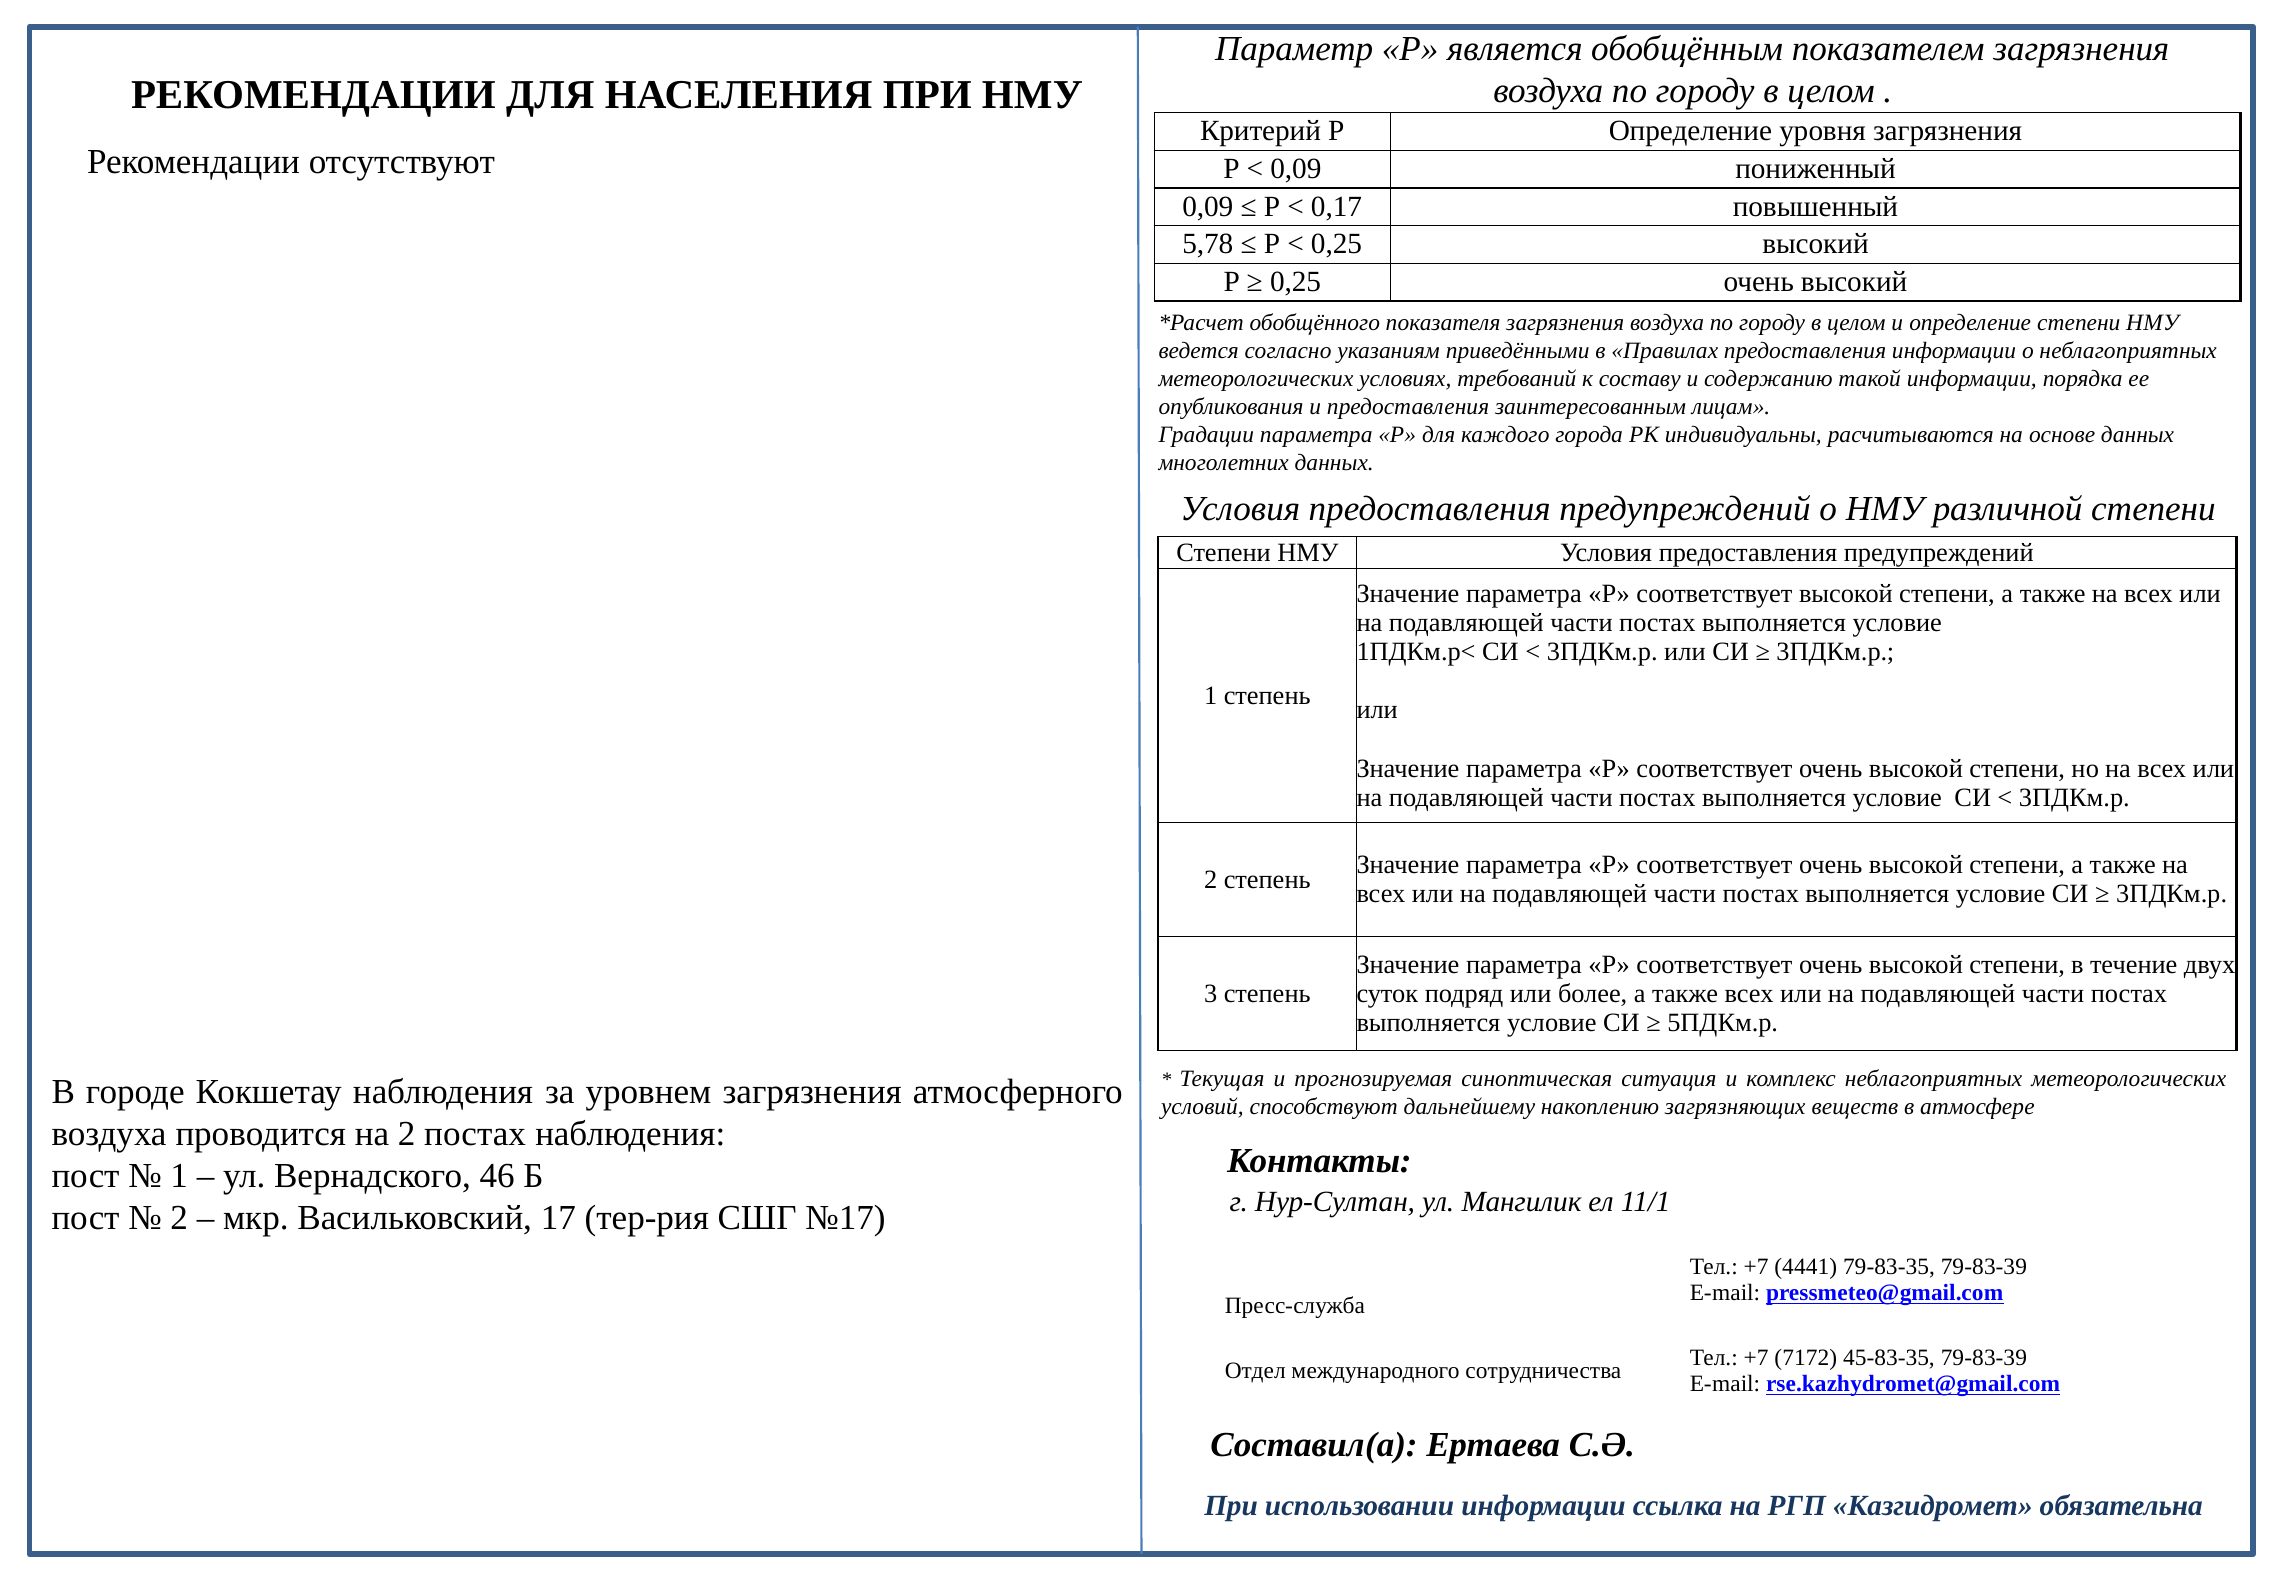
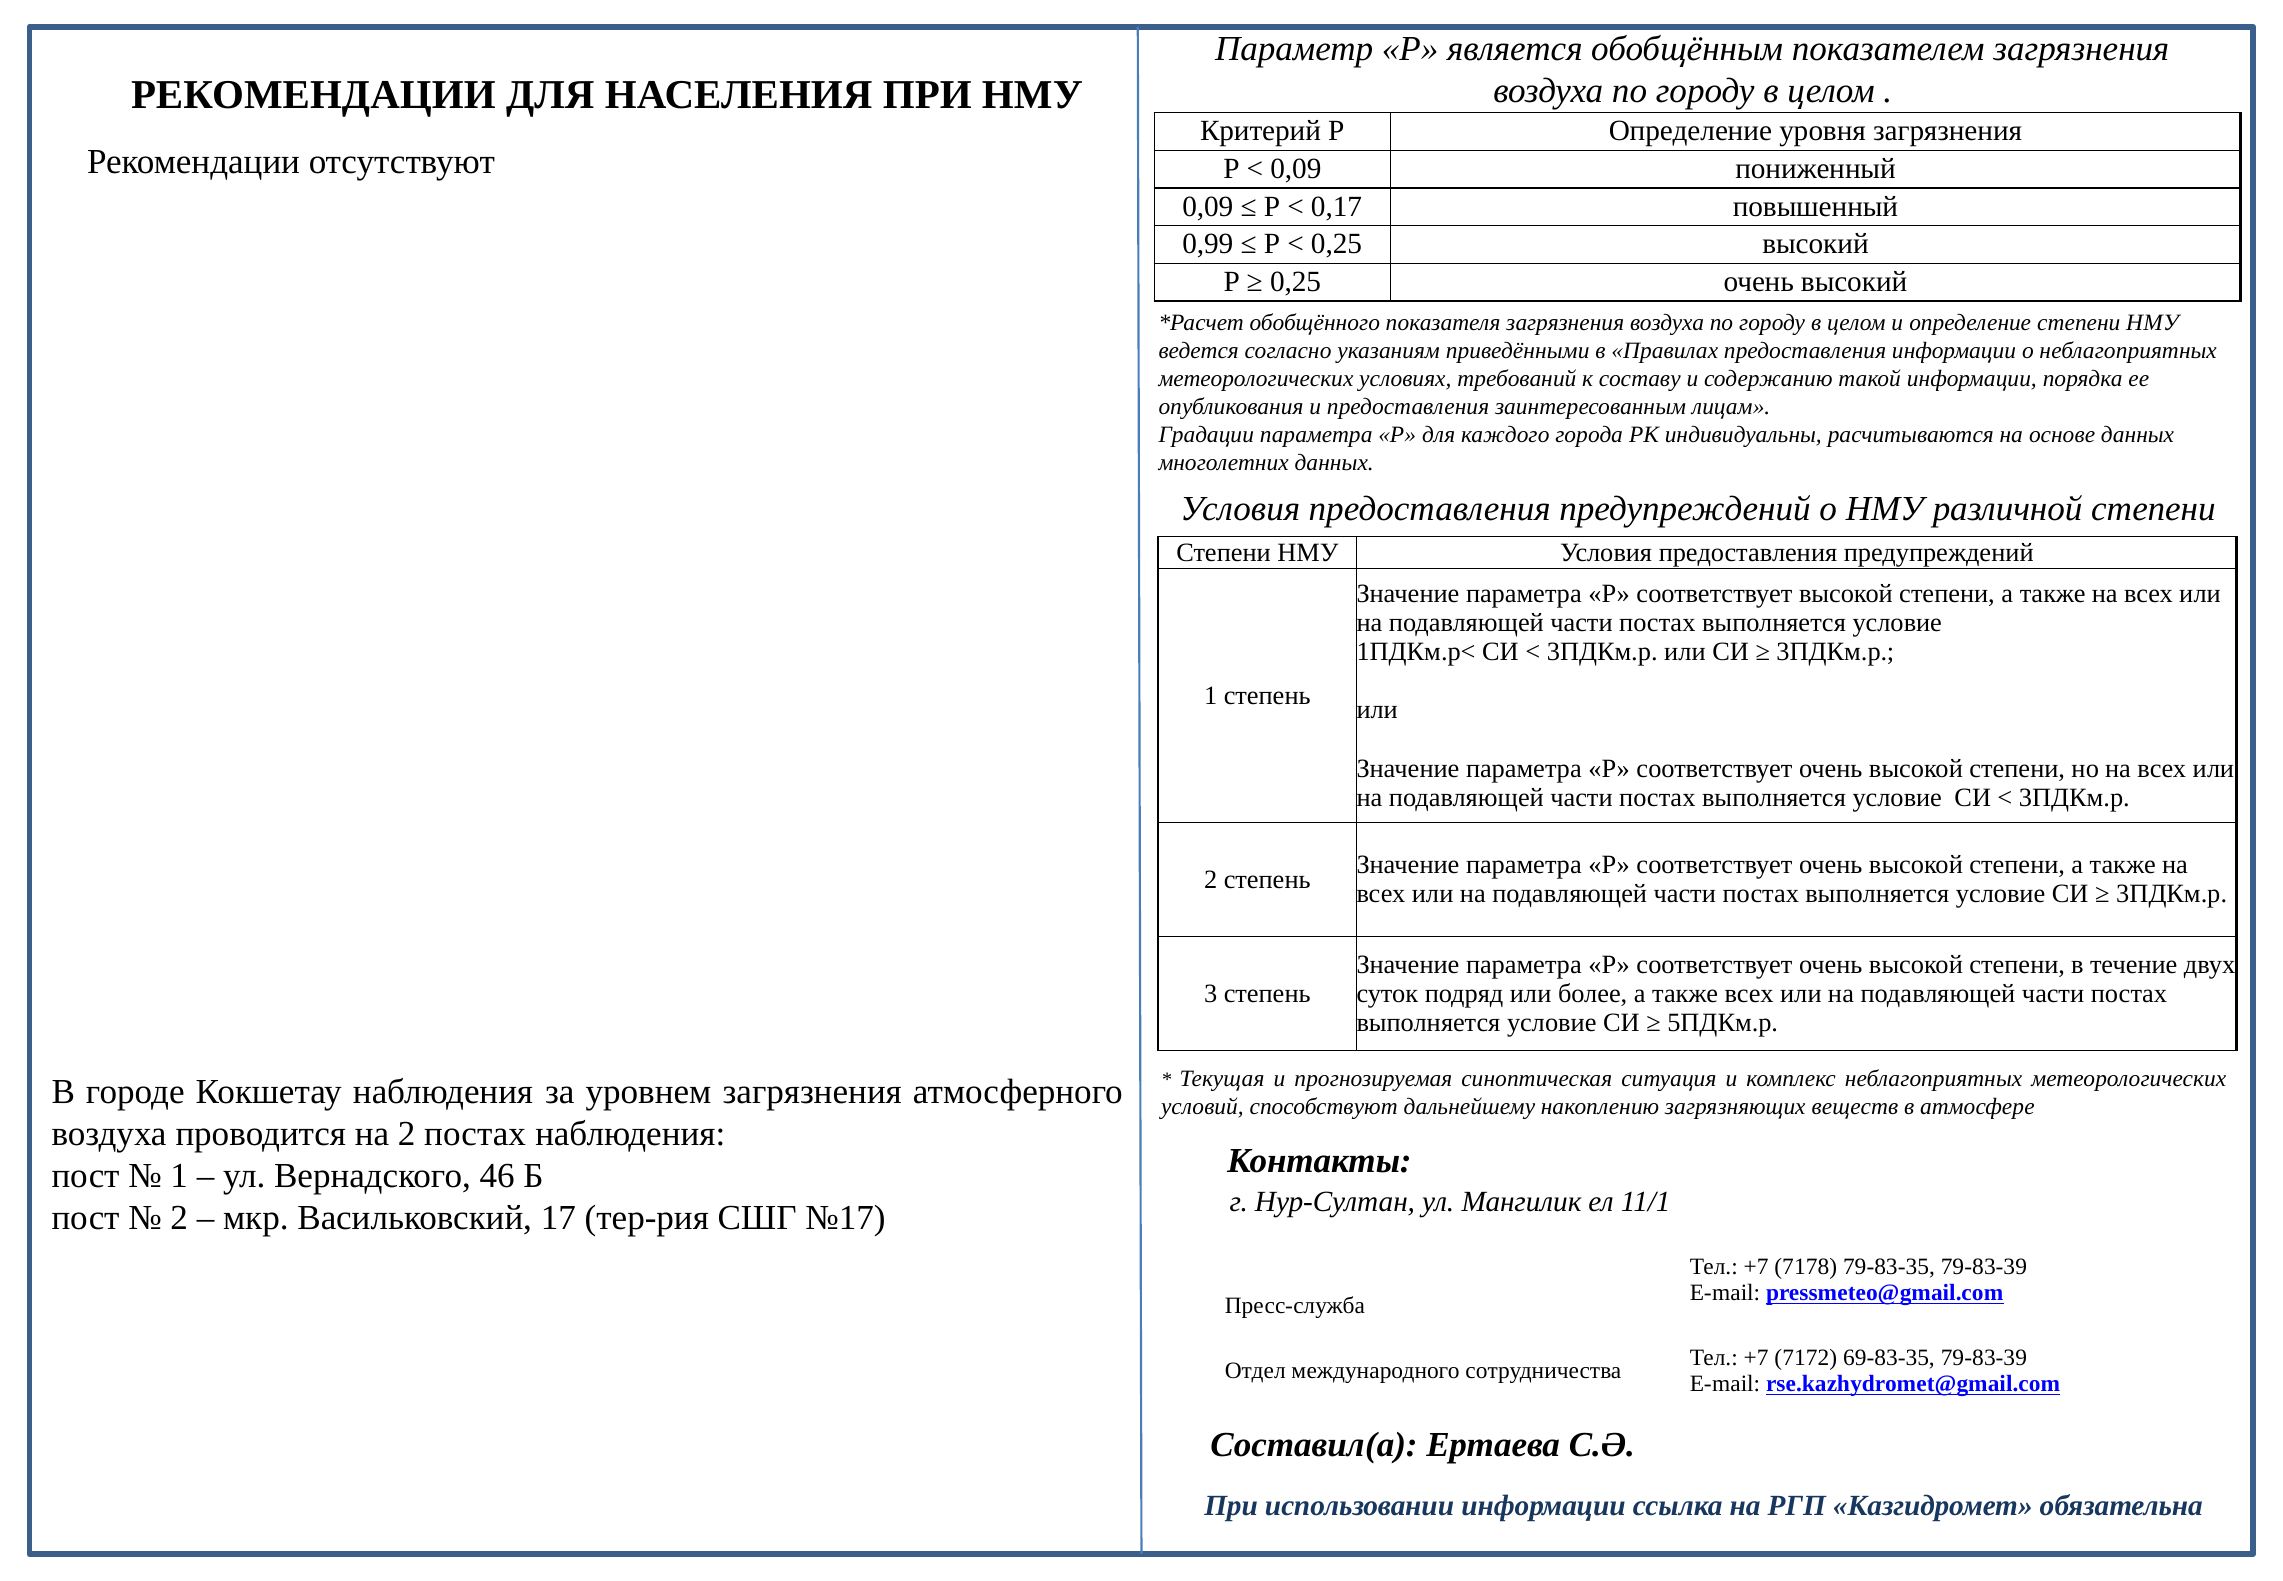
5,78: 5,78 -> 0,99
4441: 4441 -> 7178
45-83-35: 45-83-35 -> 69-83-35
